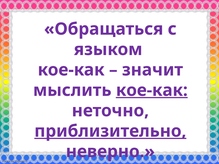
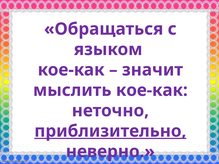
кое-как at (152, 90) underline: present -> none
